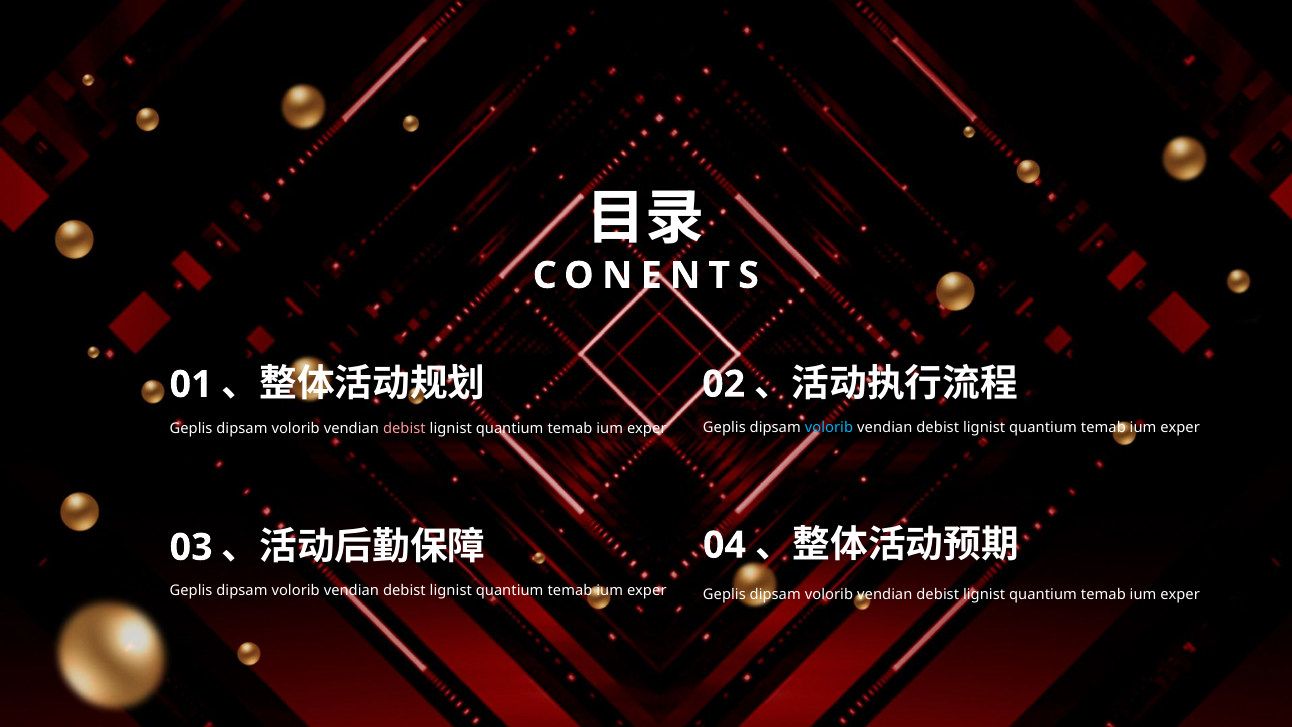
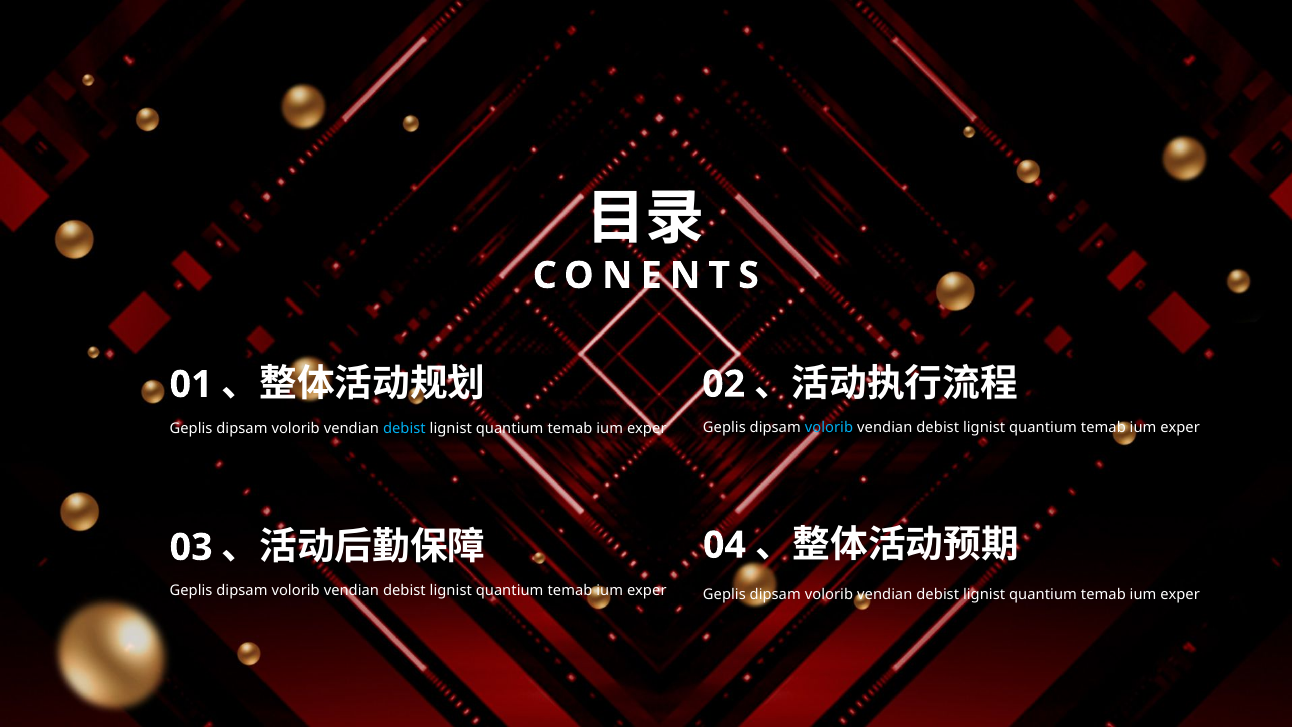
debist at (404, 428) colour: pink -> light blue
